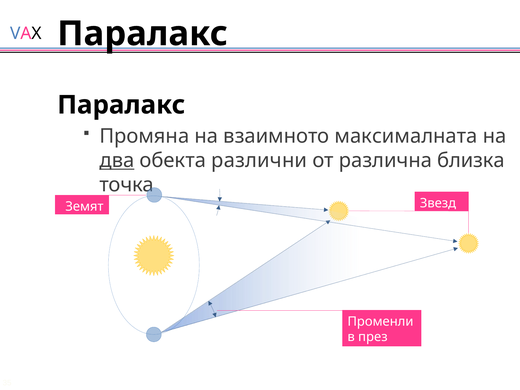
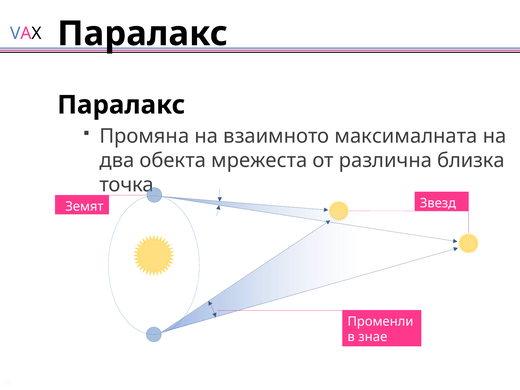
два underline: present -> none
различни: различни -> мрежеста
през: през -> знае
